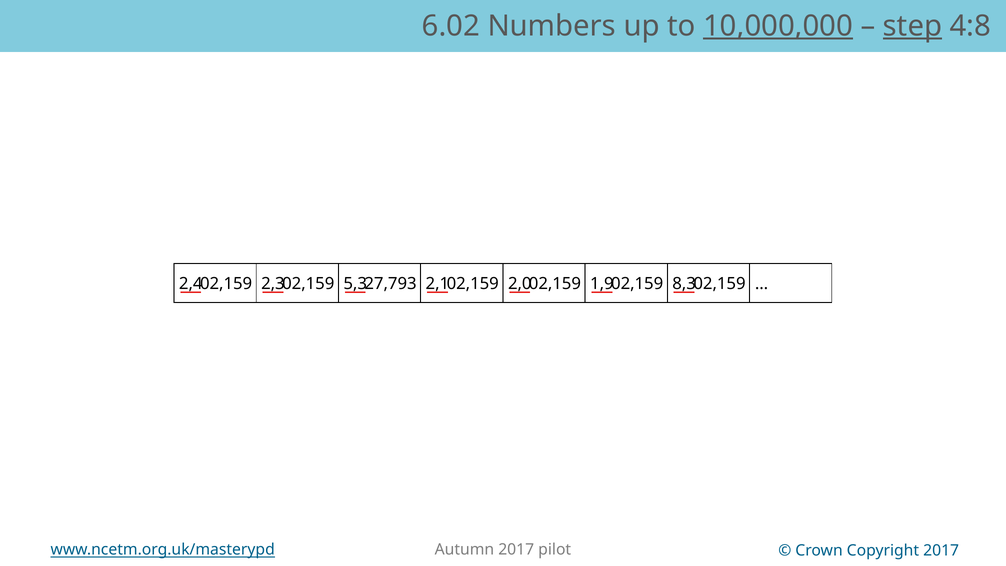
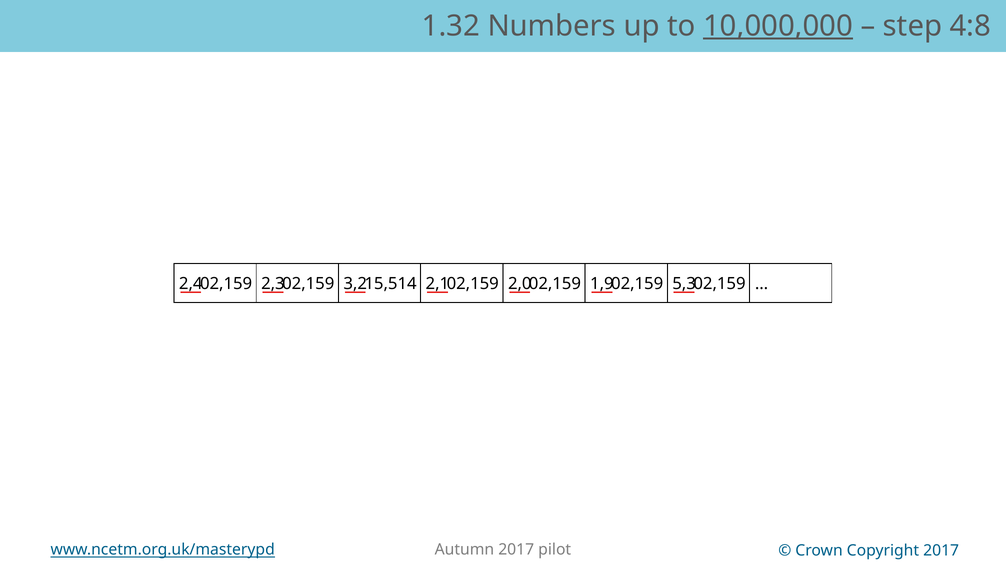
6.02: 6.02 -> 1.32
step underline: present -> none
5,3: 5,3 -> 3,2
27,793: 27,793 -> 15,514
8,3: 8,3 -> 5,3
